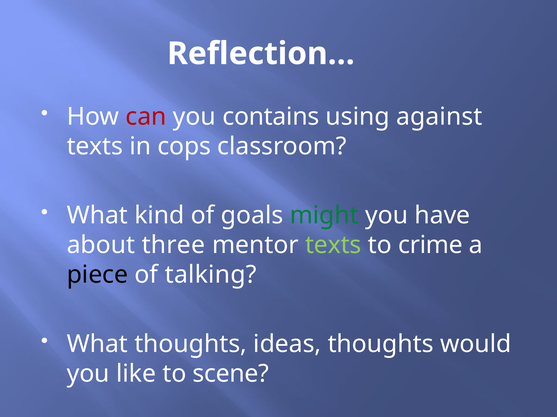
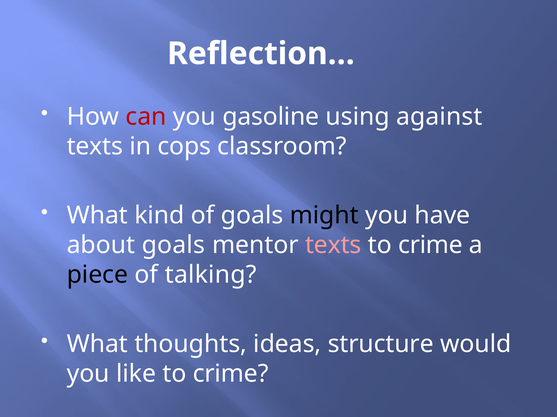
contains: contains -> gasoline
might colour: green -> black
about three: three -> goals
texts at (333, 246) colour: light green -> pink
ideas thoughts: thoughts -> structure
like to scene: scene -> crime
